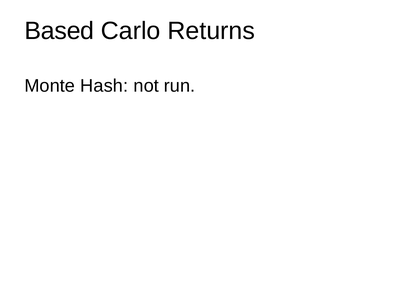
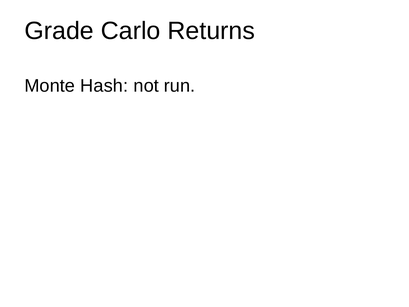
Based: Based -> Grade
